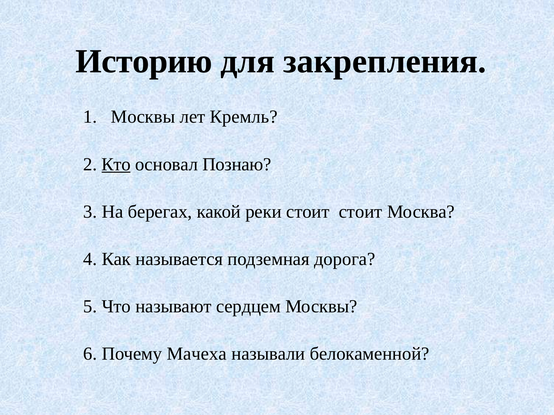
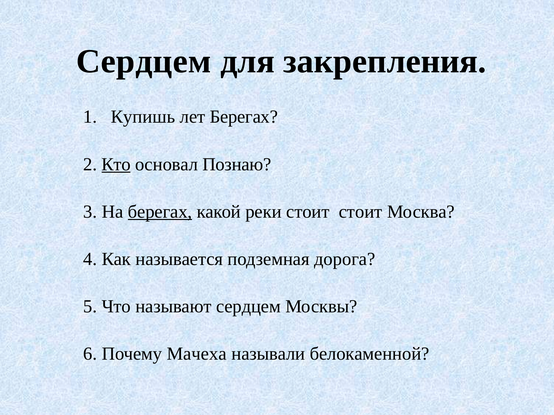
Историю at (144, 61): Историю -> Сердцем
Москвы at (143, 117): Москвы -> Купишь
лет Кремль: Кремль -> Берегах
берегах at (160, 212) underline: none -> present
